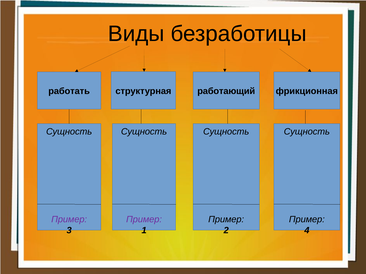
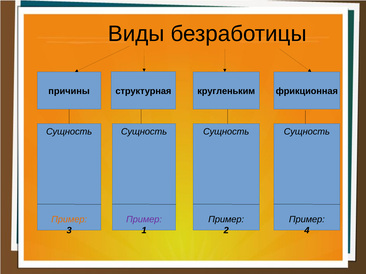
работать: работать -> причины
работающий: работающий -> кругленьким
Пример at (69, 220) colour: purple -> orange
